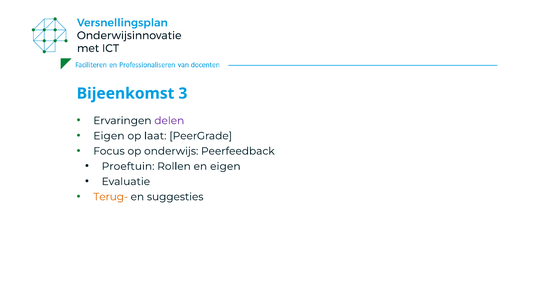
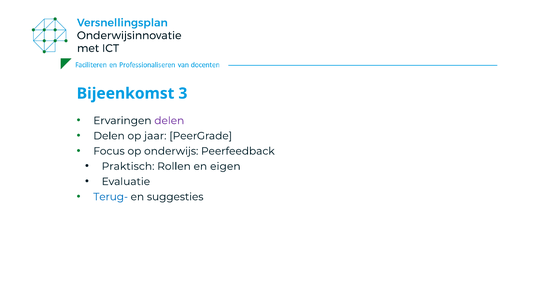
Eigen at (109, 136): Eigen -> Delen
laat: laat -> jaar
Proeftuin: Proeftuin -> Praktisch
Terug- colour: orange -> blue
